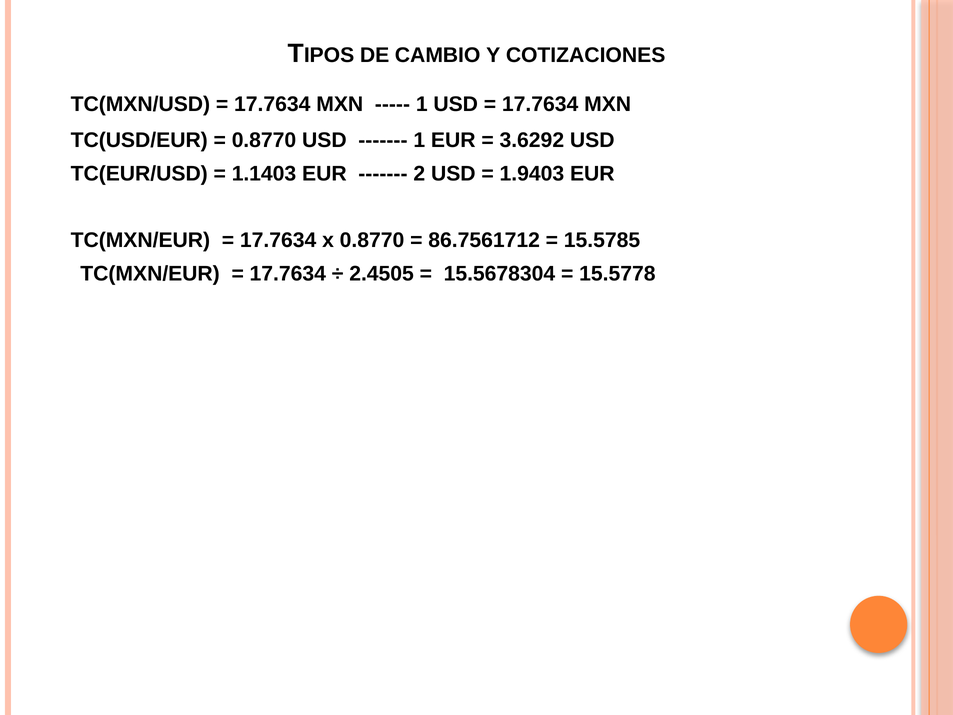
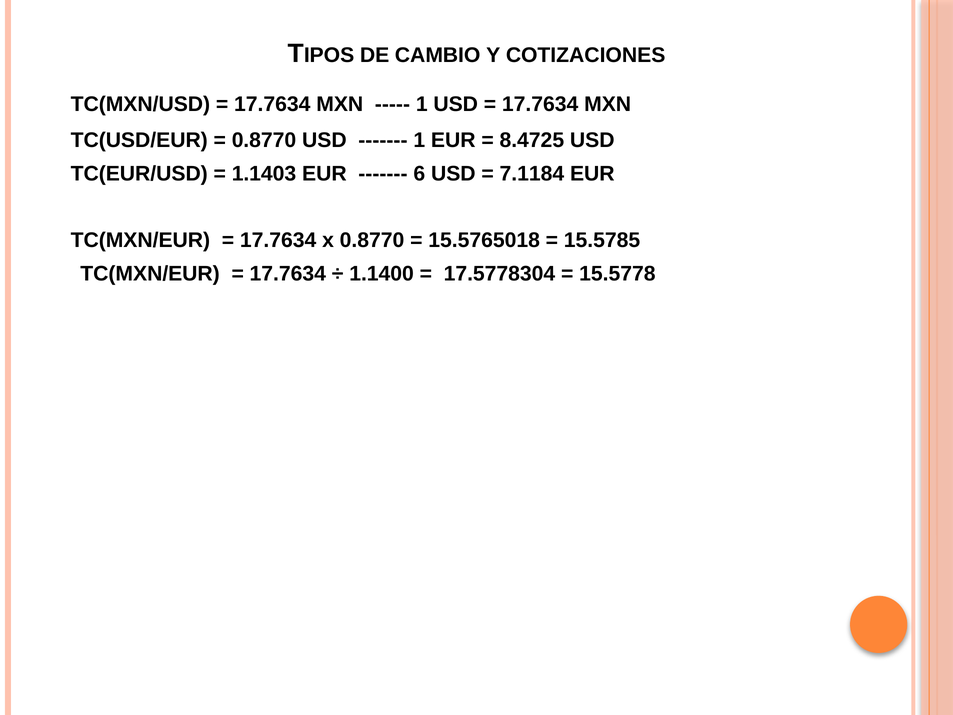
3.6292: 3.6292 -> 8.4725
2: 2 -> 6
1.9403: 1.9403 -> 7.1184
86.7561712: 86.7561712 -> 15.5765018
2.4505: 2.4505 -> 1.1400
15.5678304: 15.5678304 -> 17.5778304
